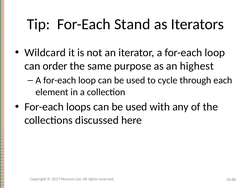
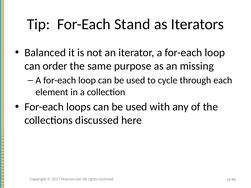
Wildcard: Wildcard -> Balanced
highest: highest -> missing
